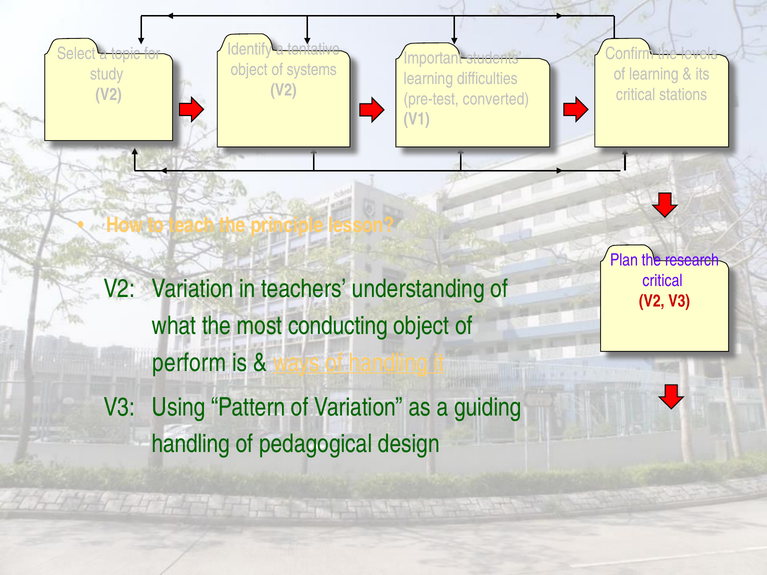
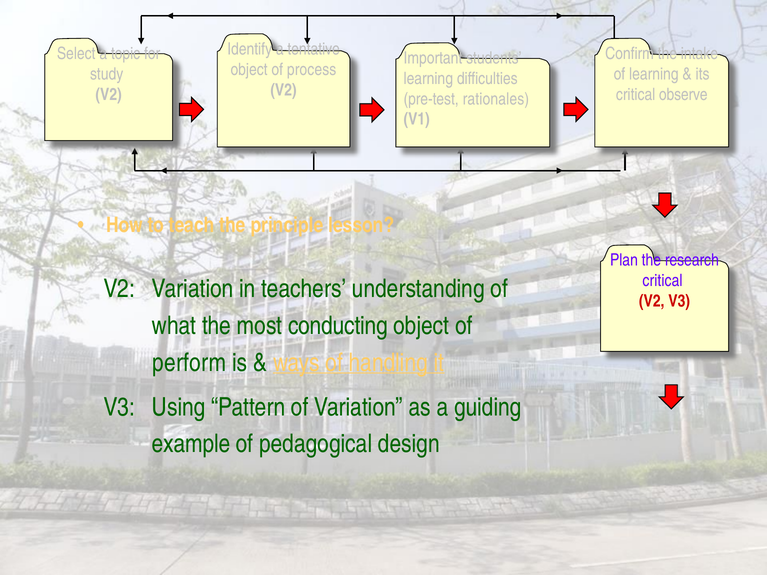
levels: levels -> intake
systems: systems -> process
stations: stations -> observe
converted: converted -> rationales
handling at (191, 444): handling -> example
